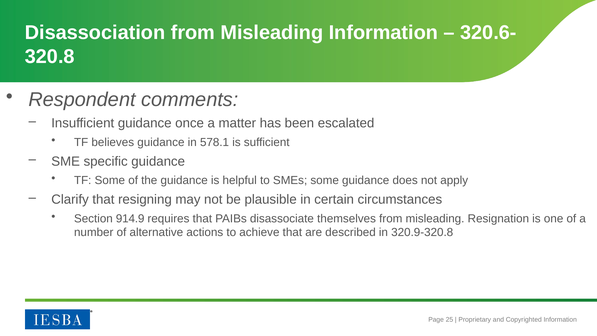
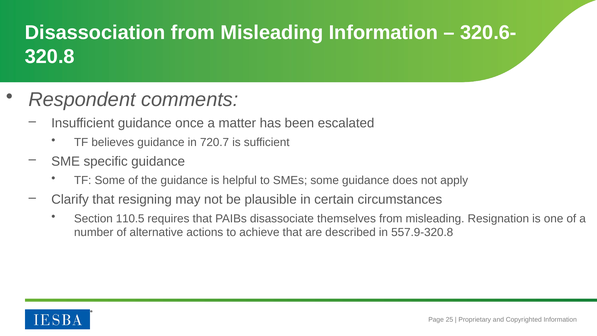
578.1: 578.1 -> 720.7
914.9: 914.9 -> 110.5
320.9-320.8: 320.9-320.8 -> 557.9-320.8
